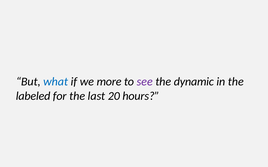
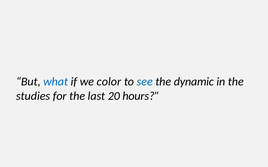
more: more -> color
see colour: purple -> blue
labeled: labeled -> studies
